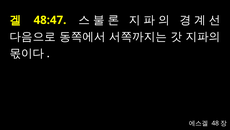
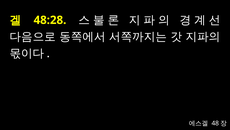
48:47: 48:47 -> 48:28
